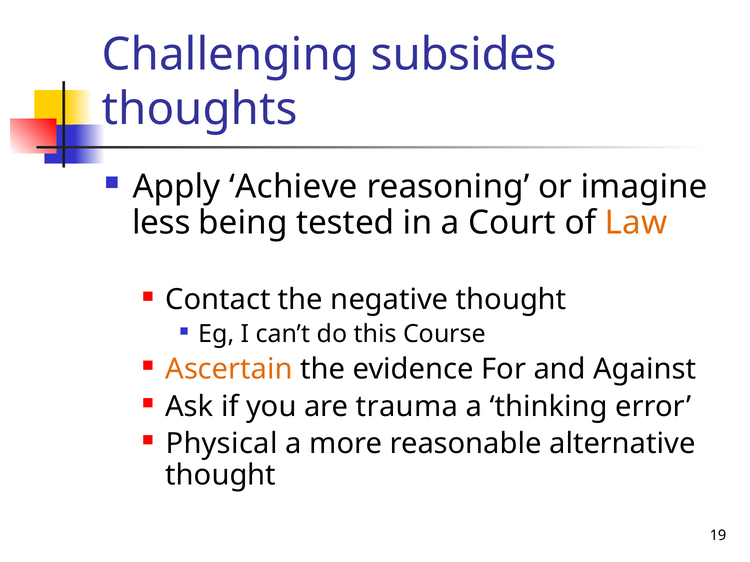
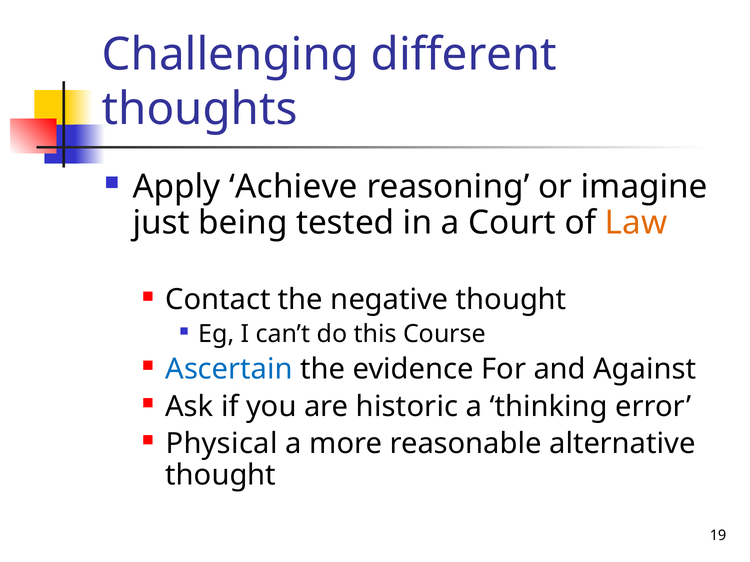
subsides: subsides -> different
less: less -> just
Ascertain colour: orange -> blue
trauma: trauma -> historic
